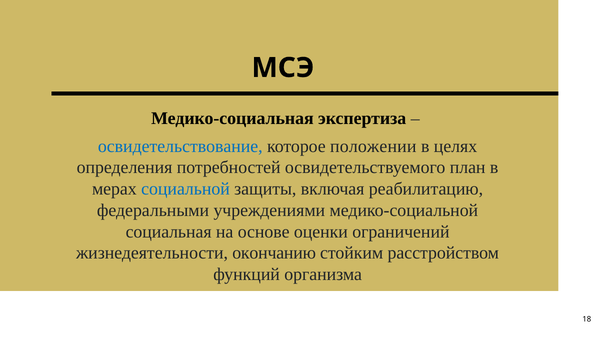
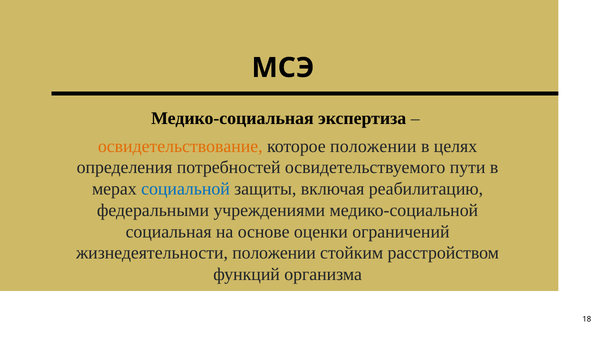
освидетельствование colour: blue -> orange
план: план -> пути
жизнедеятельности окончанию: окончанию -> положении
